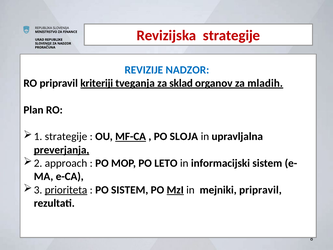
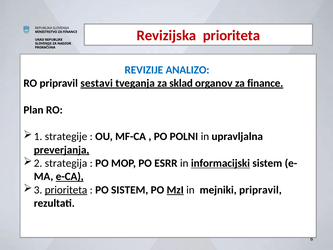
Revizijska strategije: strategije -> prioriteta
REVIZIJE NADZOR: NADZOR -> ANALIZO
kriteriji: kriteriji -> sestavi
organov za mladih: mladih -> finance
MF-CA underline: present -> none
SLOJA: SLOJA -> POLNI
approach: approach -> strategija
LETO: LETO -> ESRR
informacijski underline: none -> present
e-CA underline: none -> present
